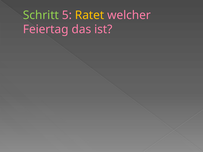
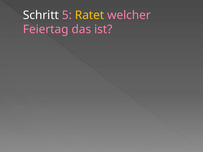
Schritt colour: light green -> white
